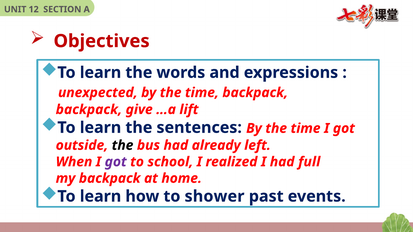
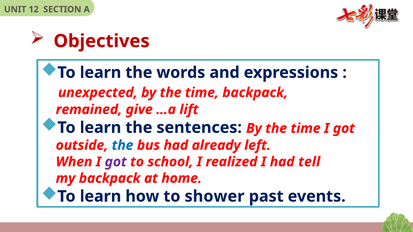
backpack at (89, 110): backpack -> remained
the at (123, 145) colour: black -> blue
full: full -> tell
